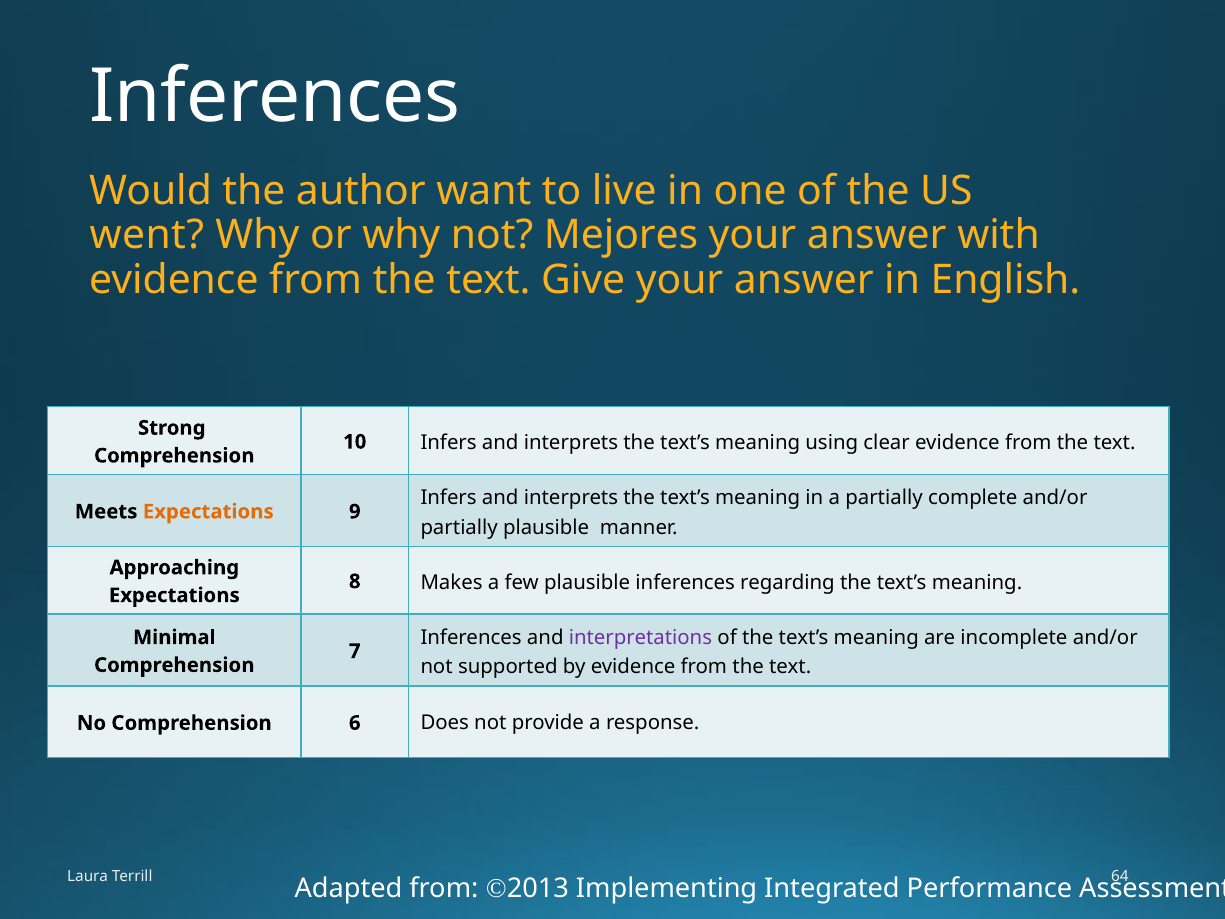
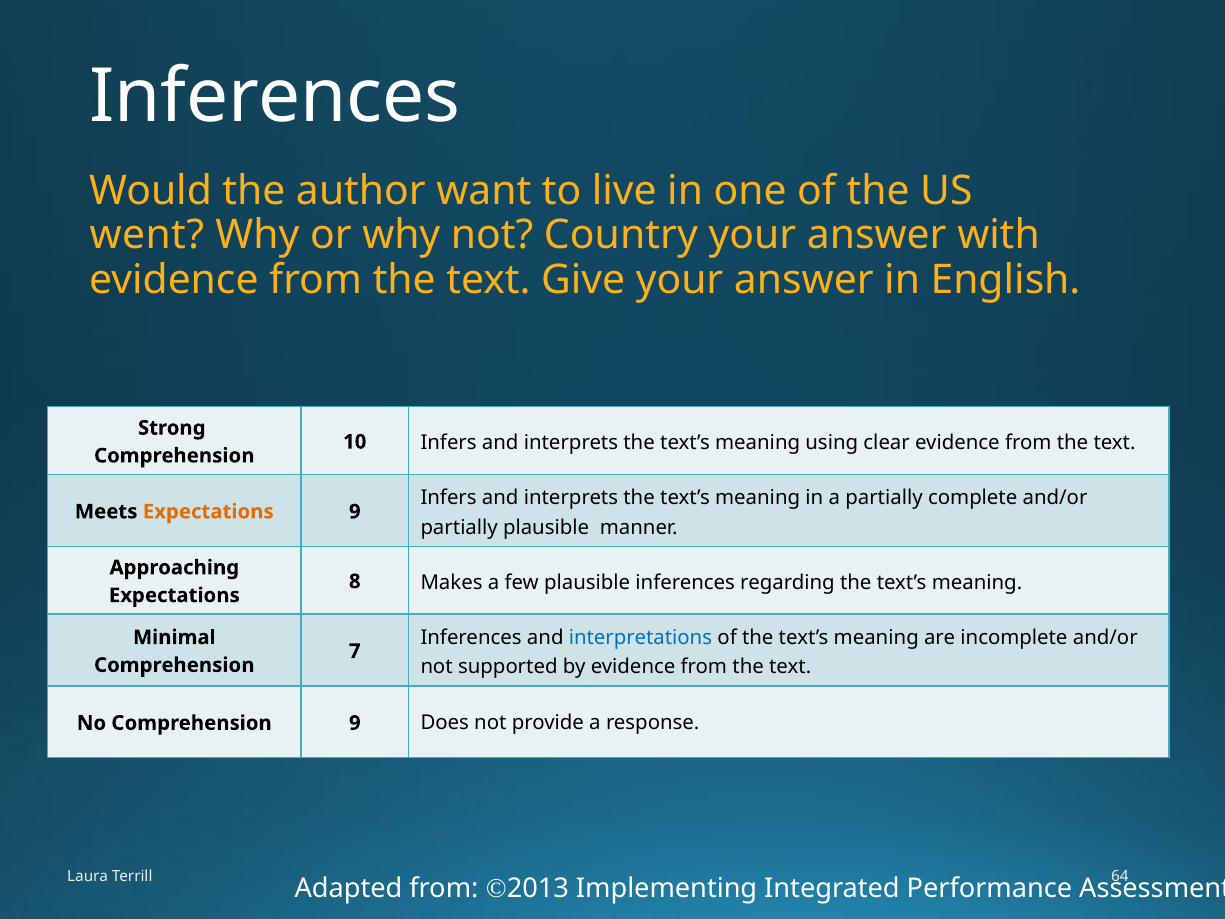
Mejores: Mejores -> Country
interpretations colour: purple -> blue
Comprehension 6: 6 -> 9
